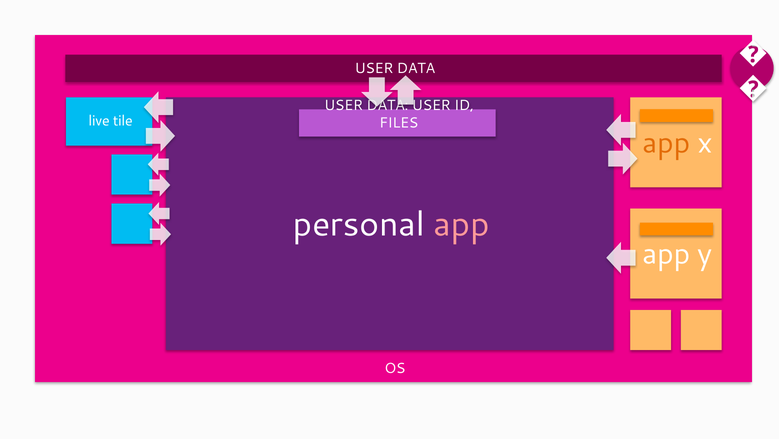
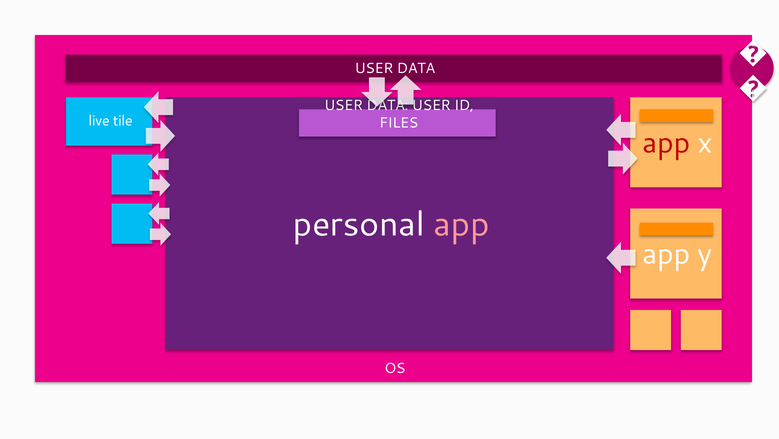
app at (667, 143) colour: orange -> red
